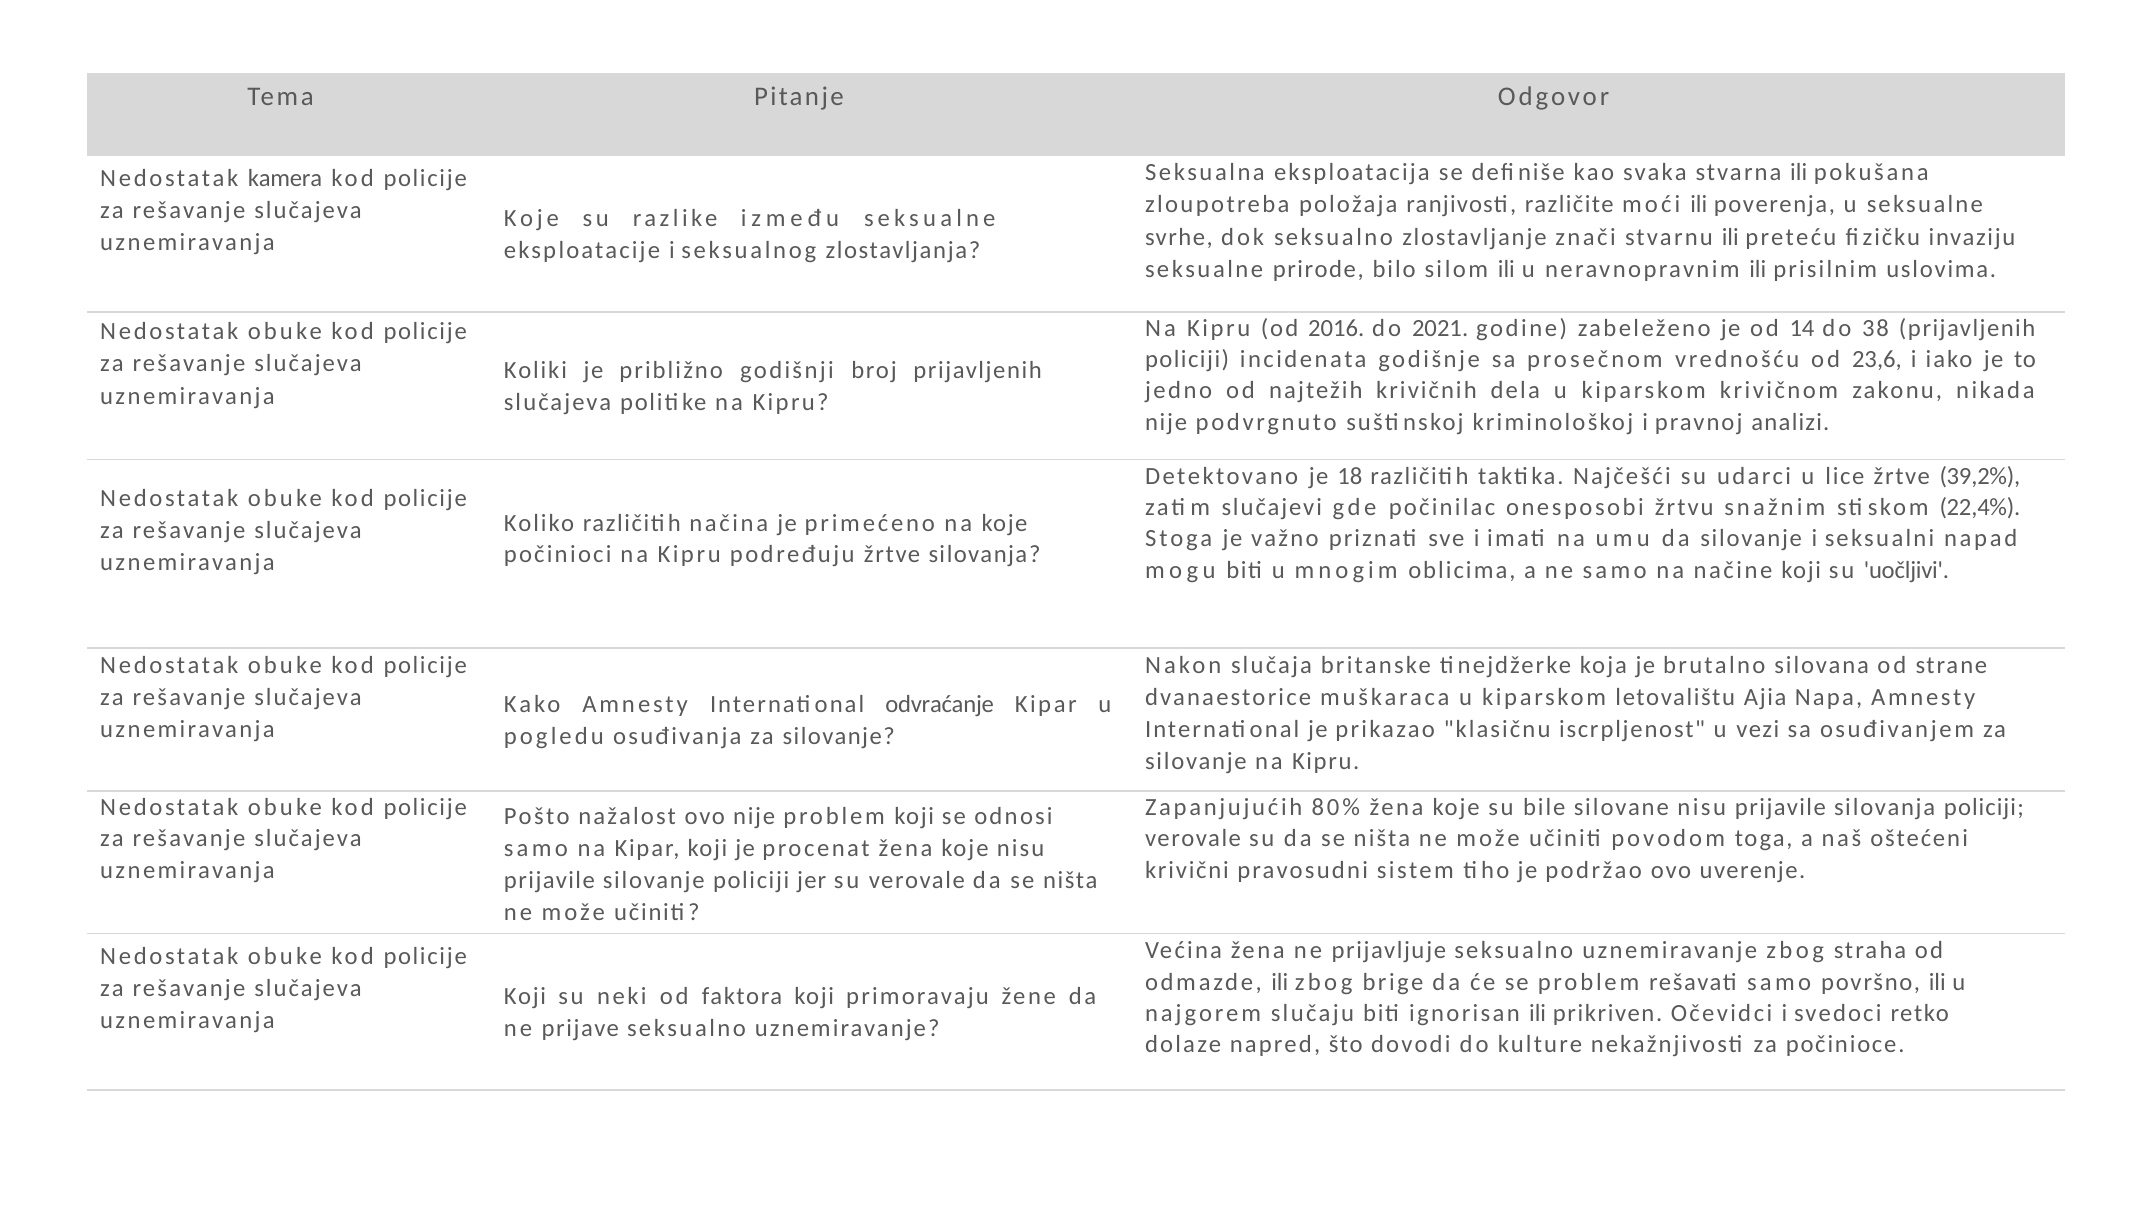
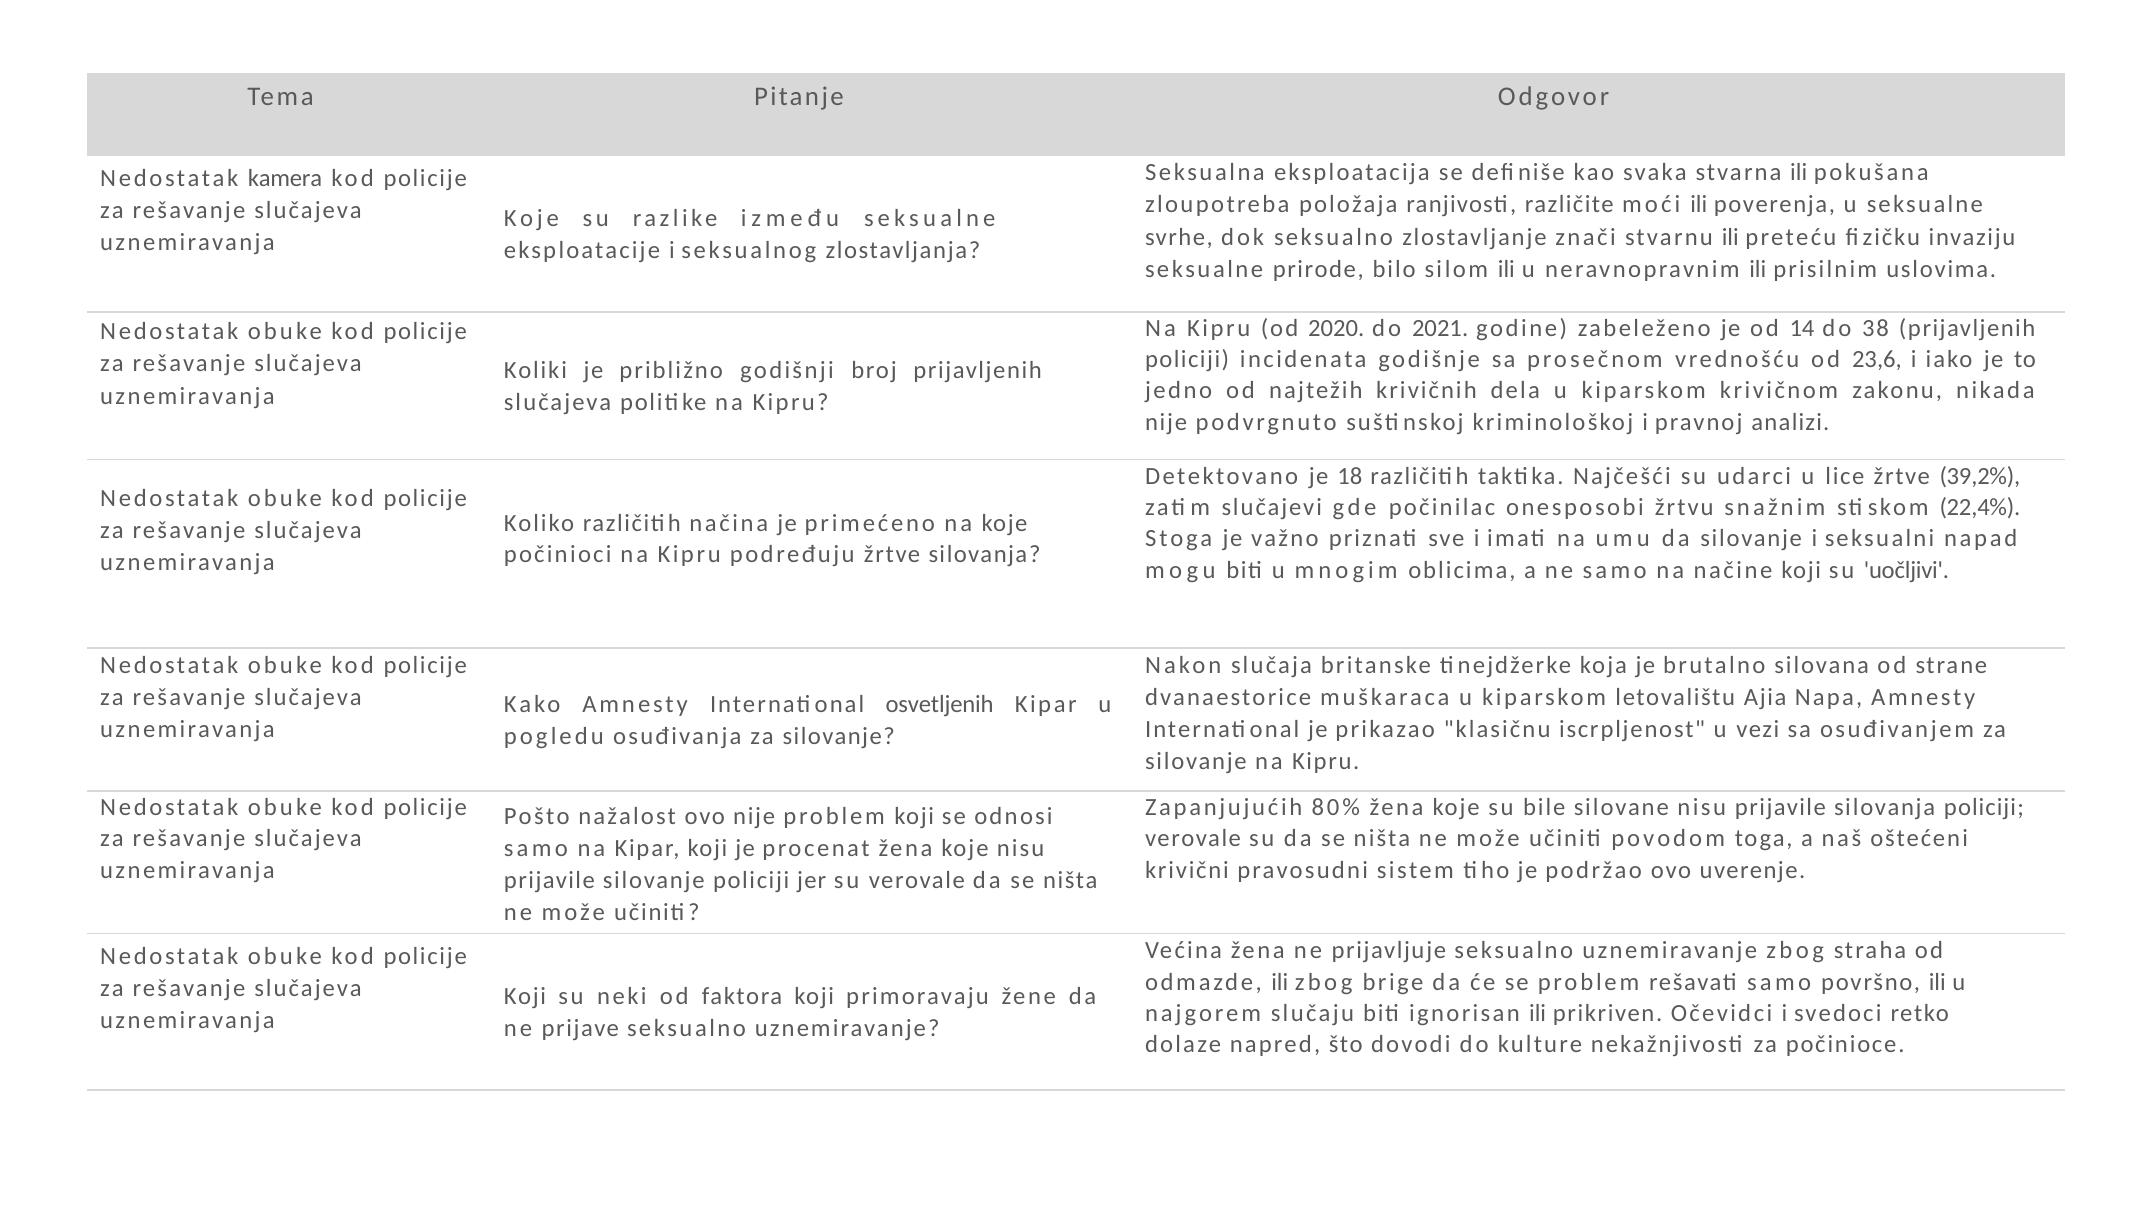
2016: 2016 -> 2020
odvraćanje: odvraćanje -> osvetljenih
